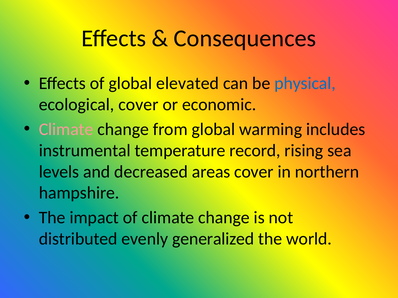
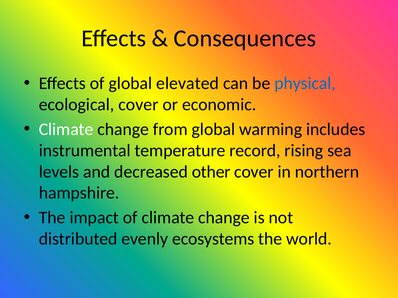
Climate at (66, 129) colour: pink -> white
areas: areas -> other
generalized: generalized -> ecosystems
